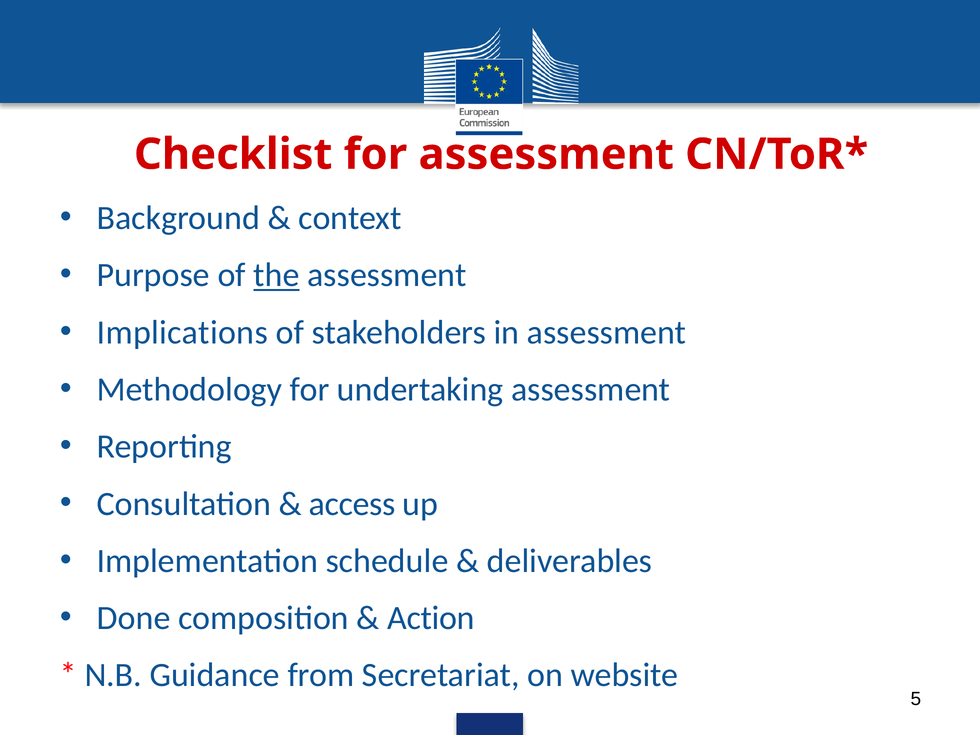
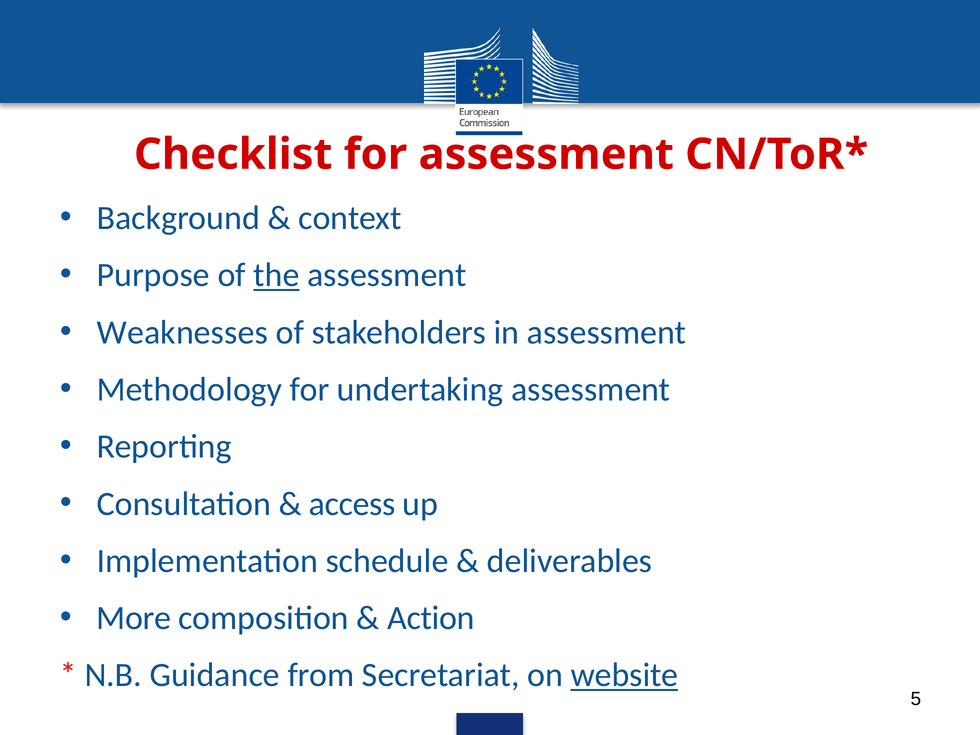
Implications: Implications -> Weaknesses
Done: Done -> More
website underline: none -> present
